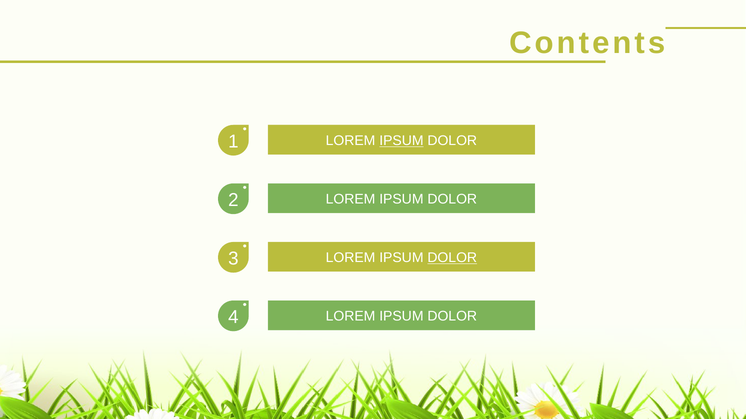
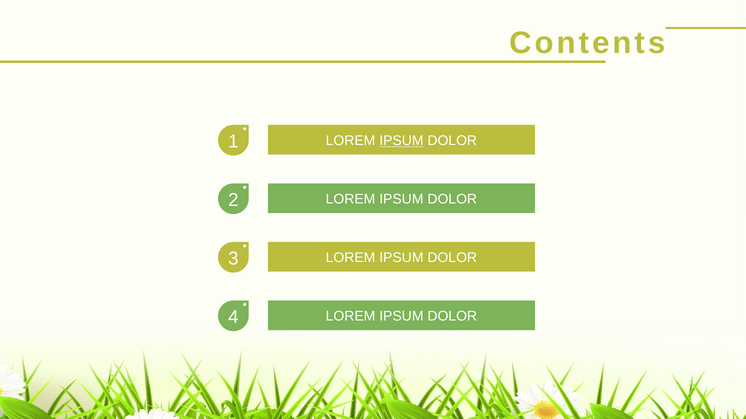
DOLOR at (452, 258) underline: present -> none
